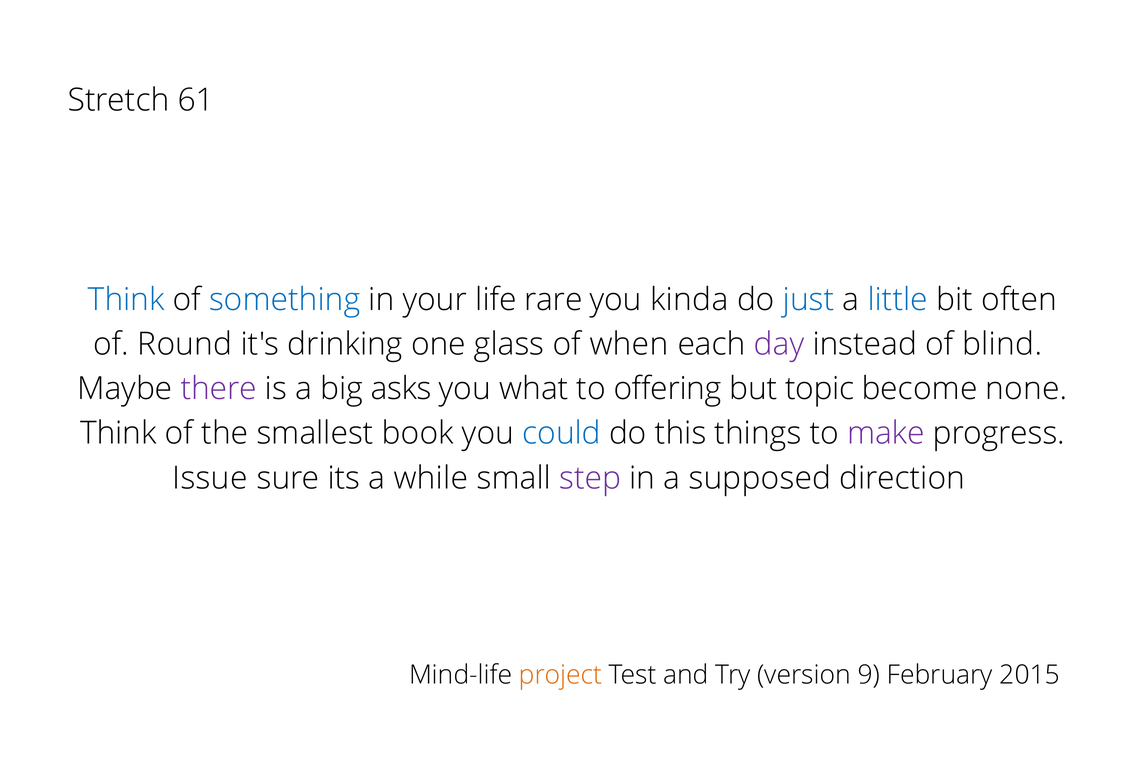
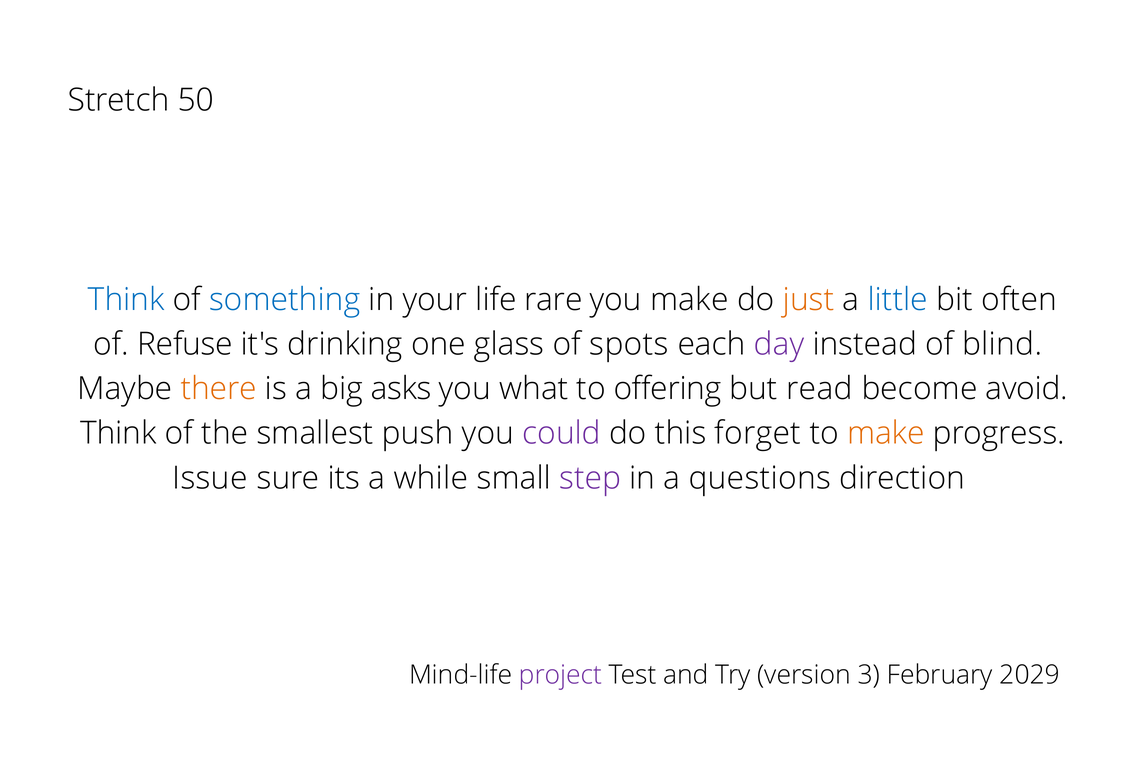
61: 61 -> 50
you kinda: kinda -> make
just colour: blue -> orange
Round: Round -> Refuse
when: when -> spots
there colour: purple -> orange
topic: topic -> read
none: none -> avoid
book: book -> push
could colour: blue -> purple
things: things -> forget
make at (886, 433) colour: purple -> orange
supposed: supposed -> questions
project colour: orange -> purple
9: 9 -> 3
2015: 2015 -> 2029
